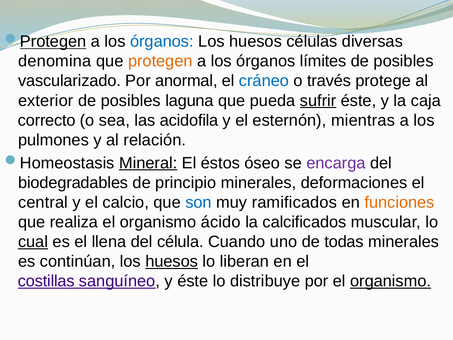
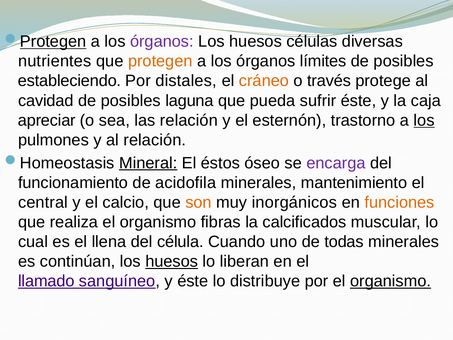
órganos at (162, 42) colour: blue -> purple
denomina: denomina -> nutrientes
vascularizado: vascularizado -> estableciendo
anormal: anormal -> distales
cráneo colour: blue -> orange
exterior: exterior -> cavidad
sufrir underline: present -> none
correcto: correcto -> apreciar
las acidofila: acidofila -> relación
mientras: mientras -> trastorno
los at (424, 120) underline: none -> present
biodegradables: biodegradables -> funcionamiento
principio: principio -> acidofila
deformaciones: deformaciones -> mantenimiento
son colour: blue -> orange
ramificados: ramificados -> inorgánicos
ácido: ácido -> fibras
cual underline: present -> none
costillas: costillas -> llamado
